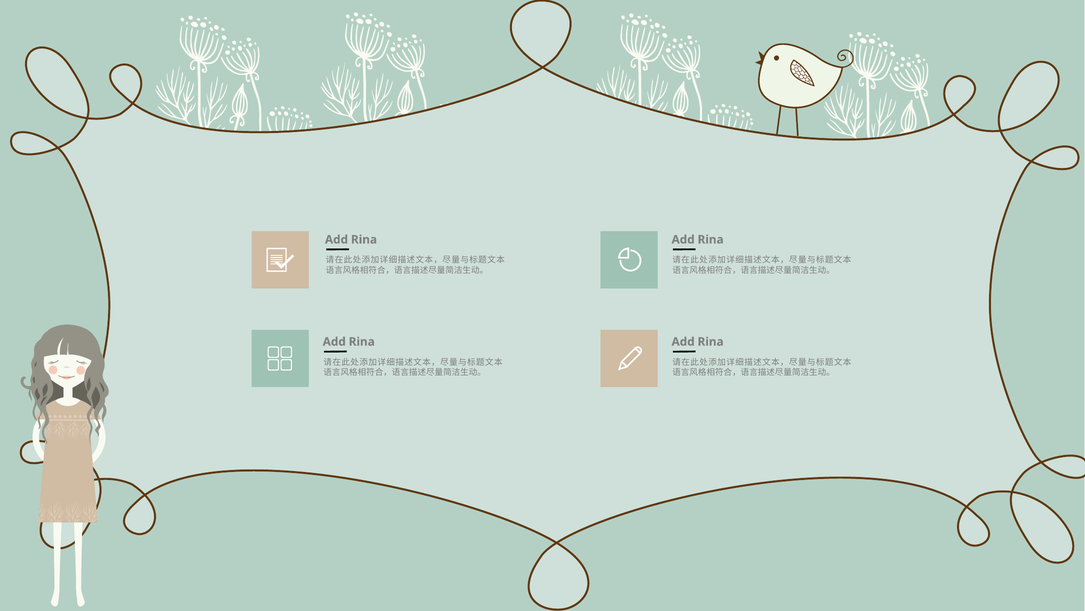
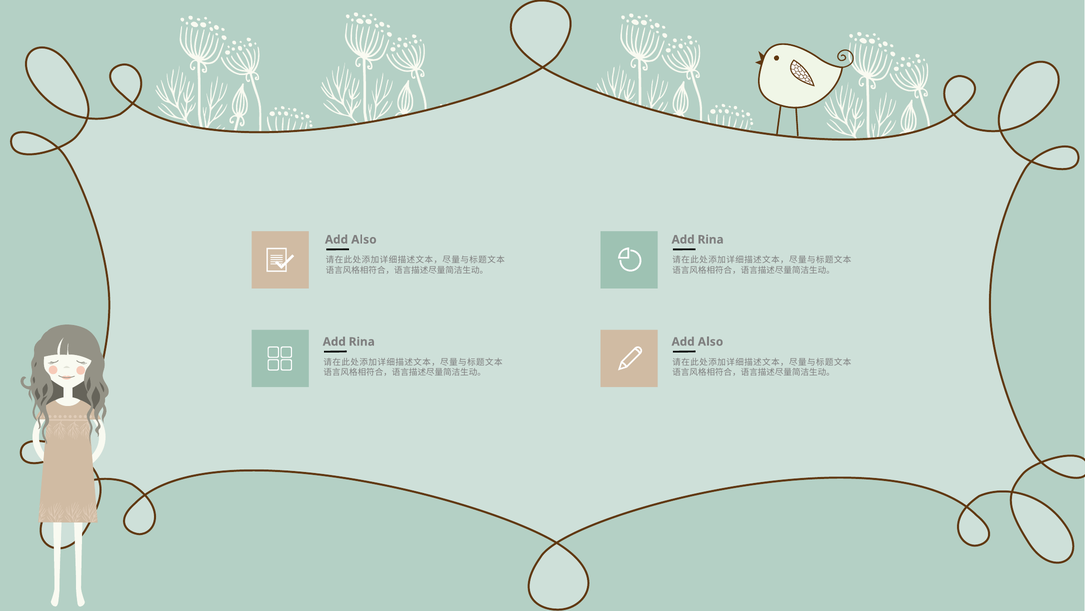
Rina at (364, 239): Rina -> Also
Rina at (711, 341): Rina -> Also
